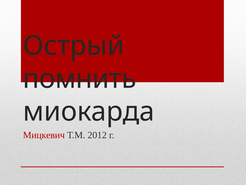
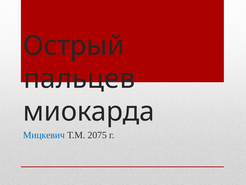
помнить: помнить -> пальцев
Мицкевич colour: red -> blue
2012: 2012 -> 2075
